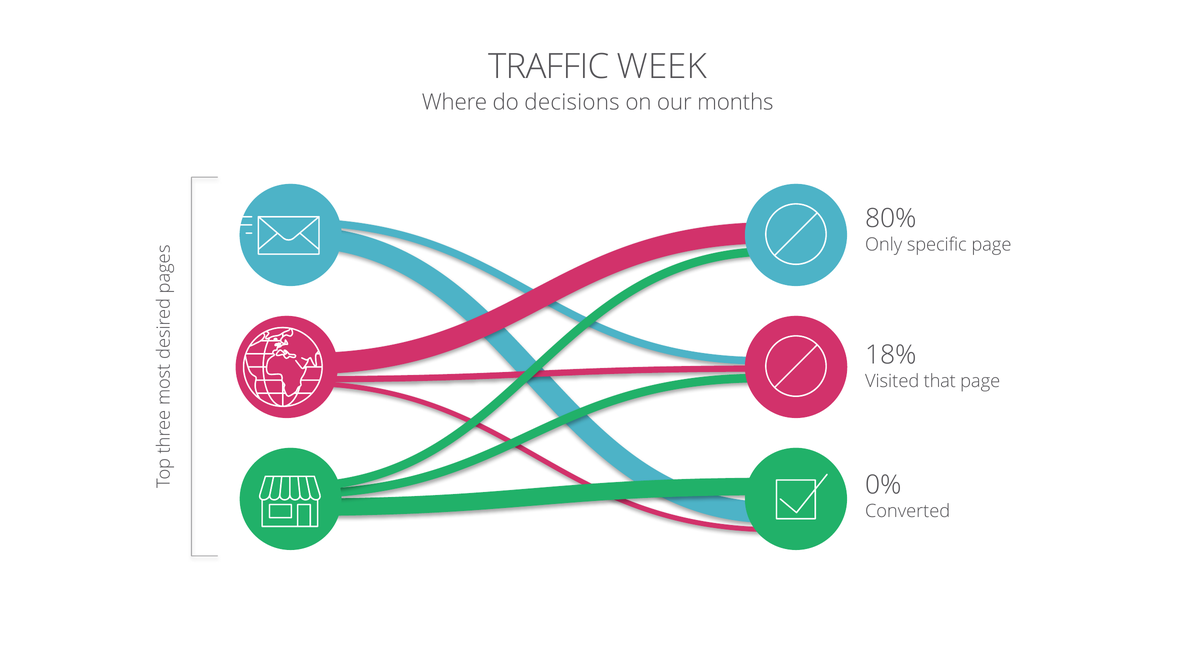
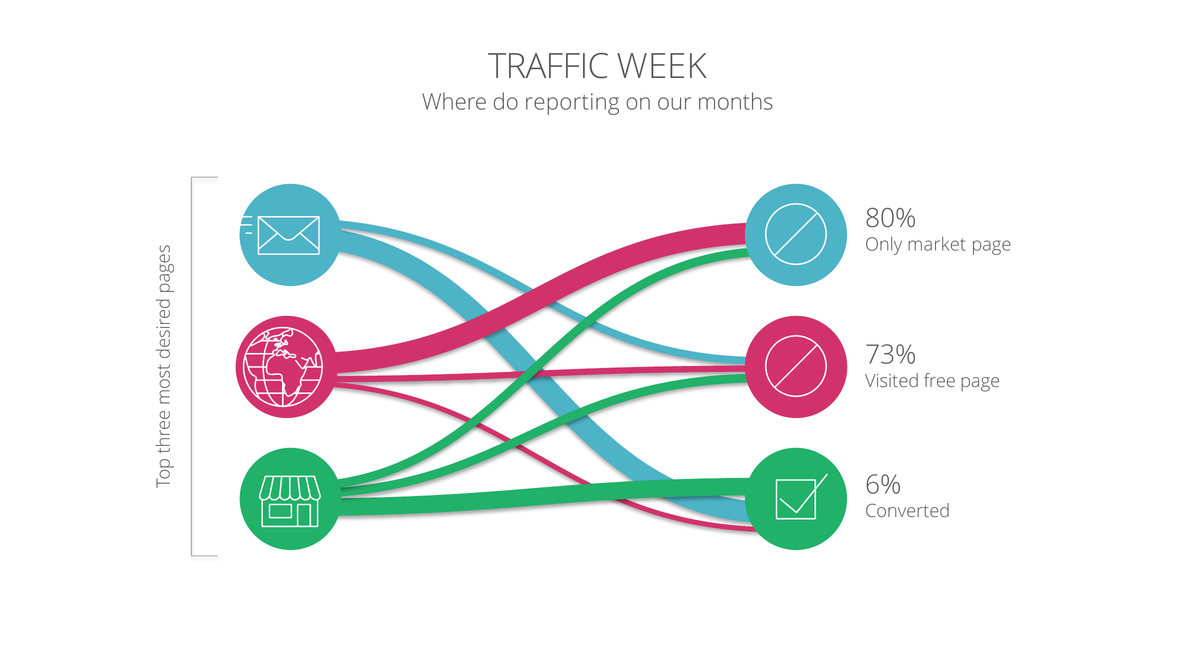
decisions: decisions -> reporting
specific: specific -> market
18%: 18% -> 73%
that: that -> free
0%: 0% -> 6%
